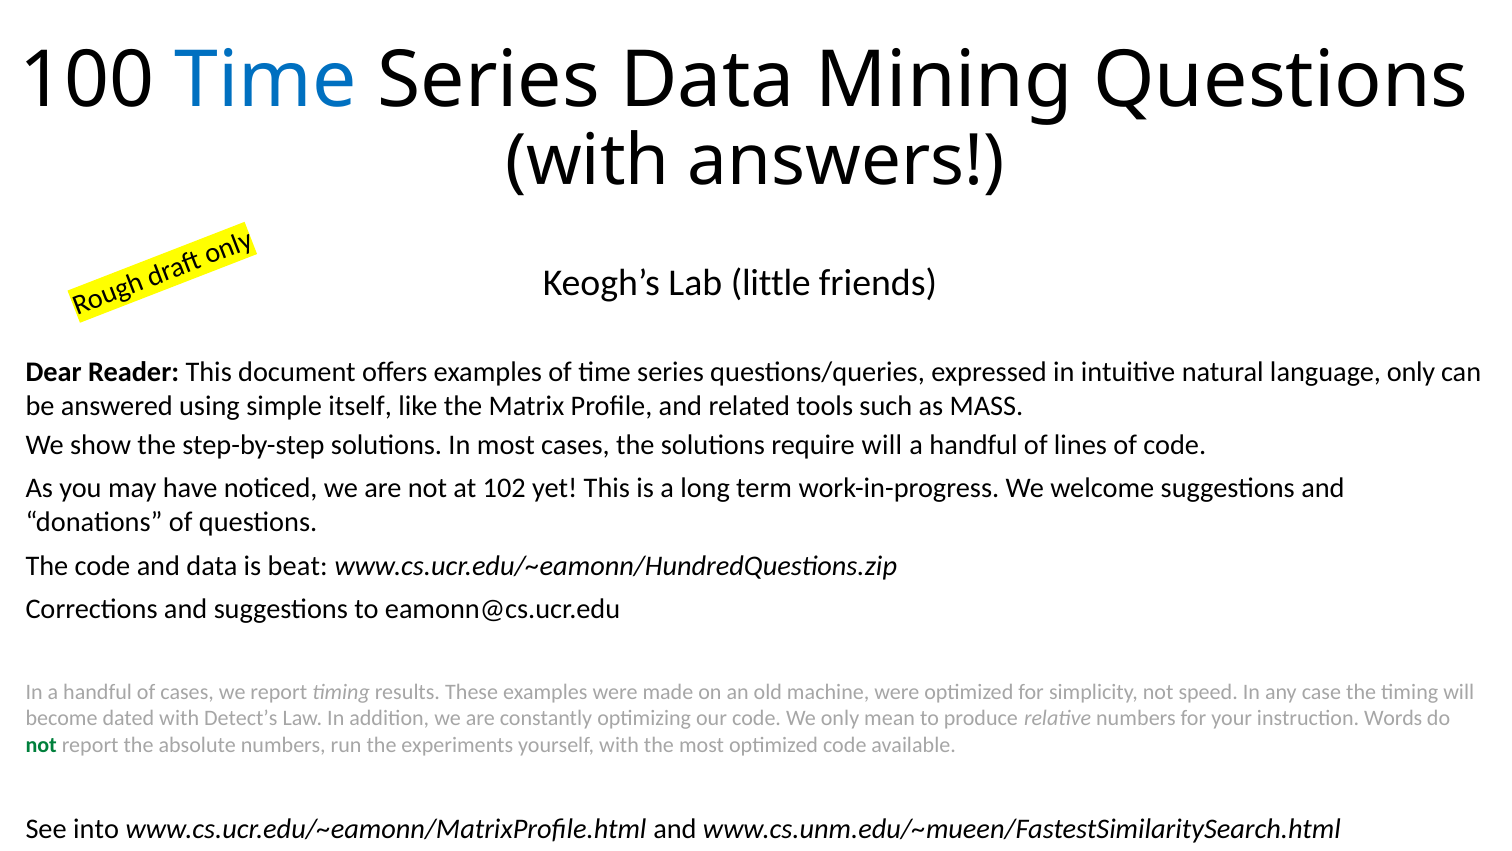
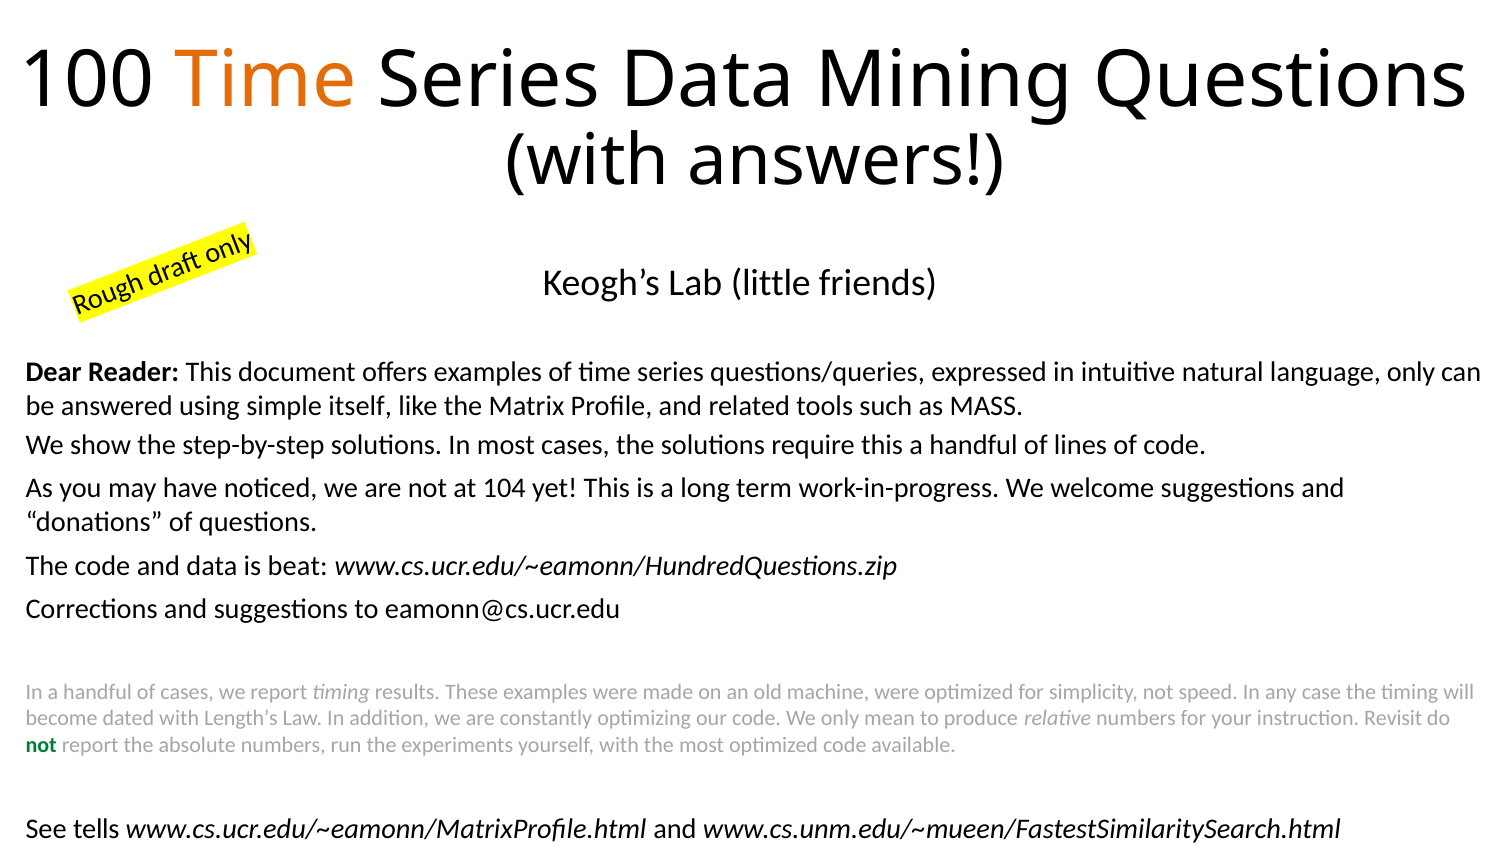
Time at (266, 80) colour: blue -> orange
require will: will -> this
102: 102 -> 104
Detect’s: Detect’s -> Length’s
Words: Words -> Revisit
into: into -> tells
